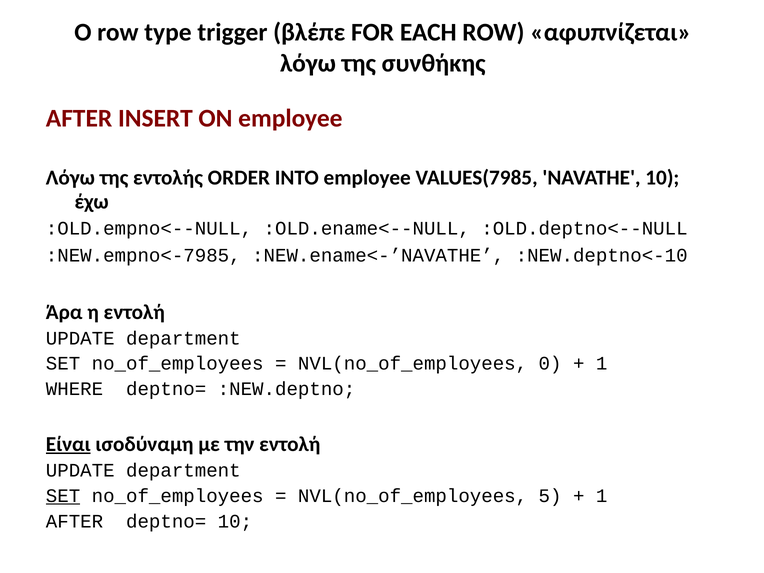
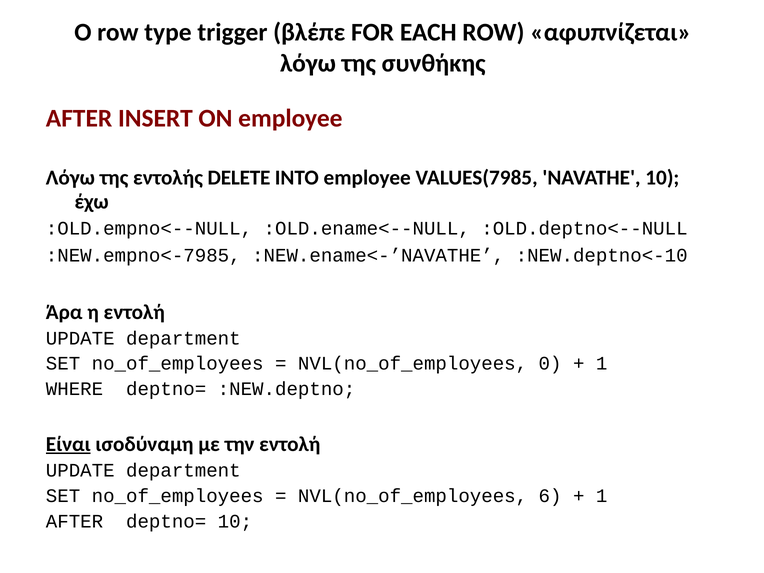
ORDER: ORDER -> DELETE
SET at (63, 496) underline: present -> none
5: 5 -> 6
